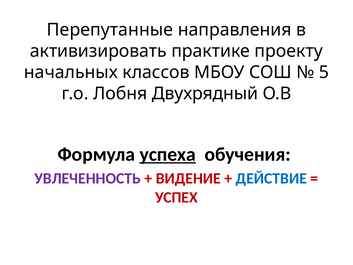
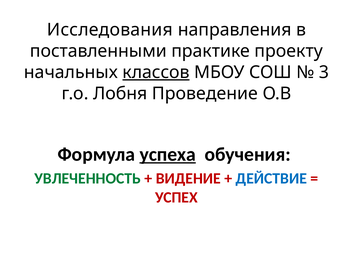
Перепутанные: Перепутанные -> Исследования
активизировать: активизировать -> поставленными
классов underline: none -> present
5: 5 -> 3
Двухрядный: Двухрядный -> Проведение
УВЛЕЧЕННОСТЬ colour: purple -> green
